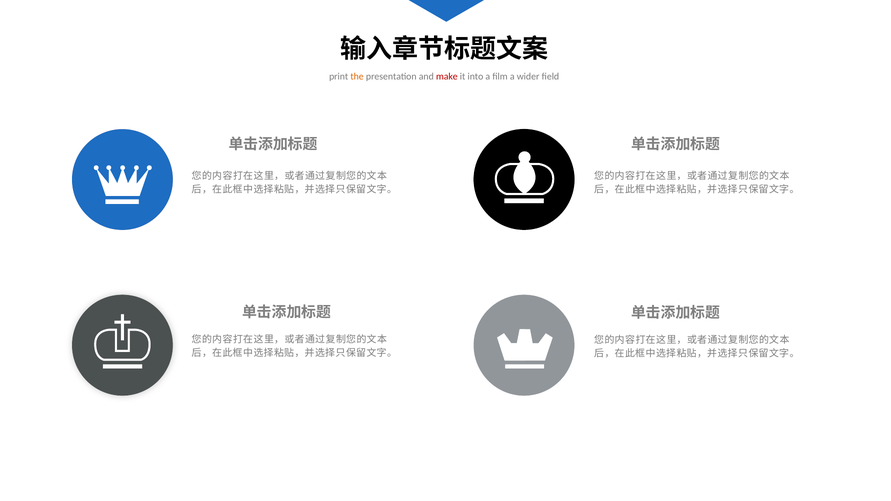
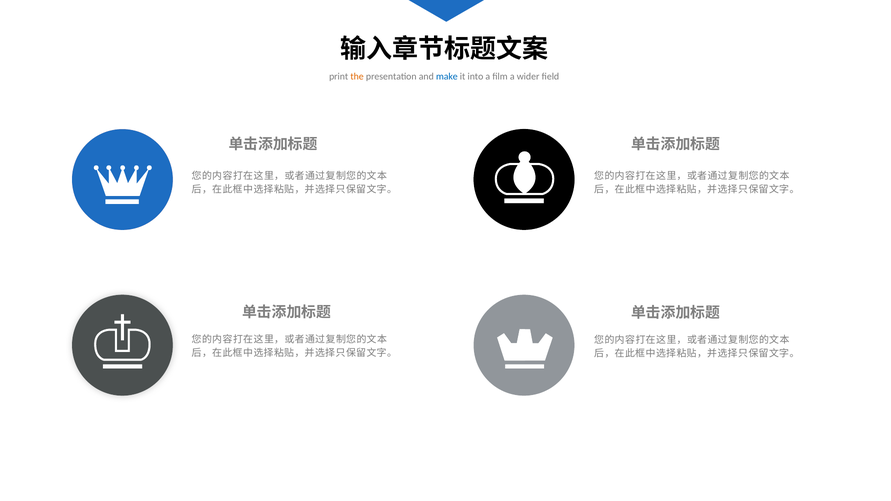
make colour: red -> blue
